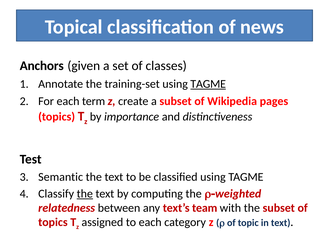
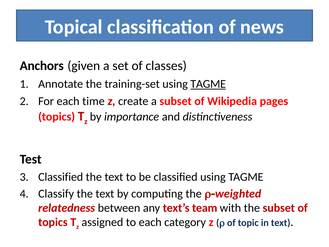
term: term -> time
Semantic at (61, 177): Semantic -> Classified
the at (85, 194) underline: present -> none
